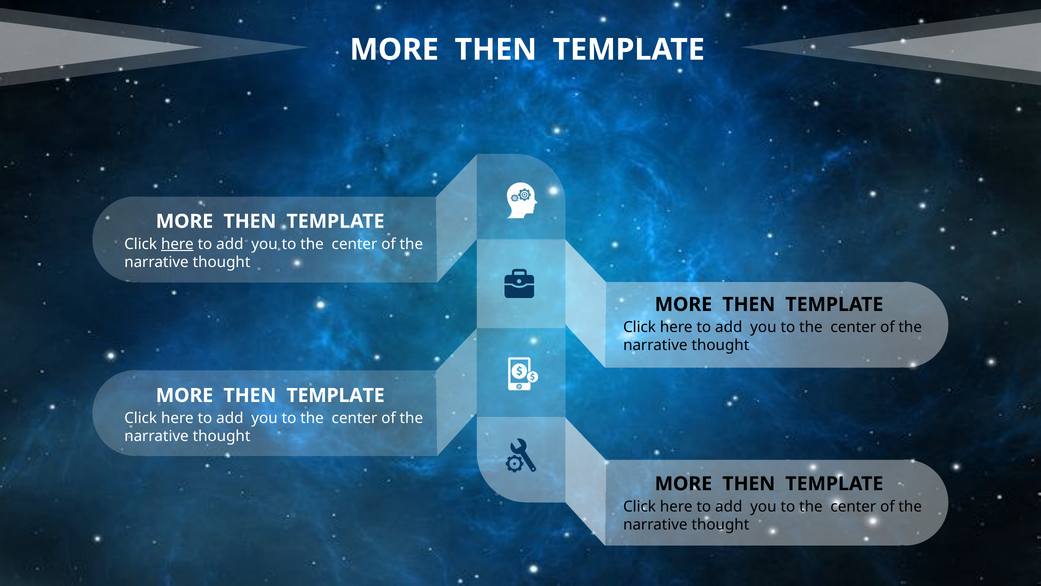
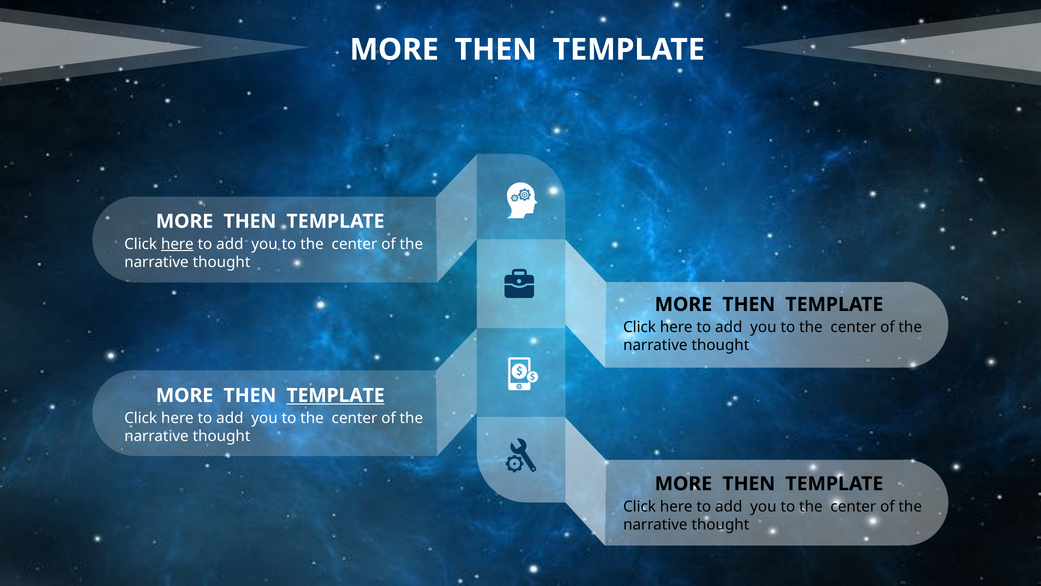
TEMPLATE at (336, 395) underline: none -> present
